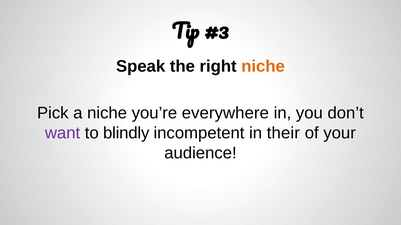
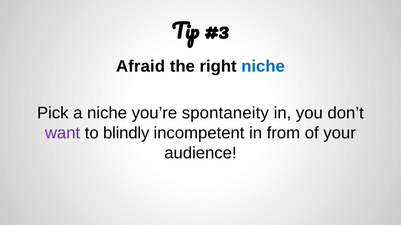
Speak: Speak -> Afraid
niche at (263, 66) colour: orange -> blue
everywhere: everywhere -> spontaneity
their: their -> from
